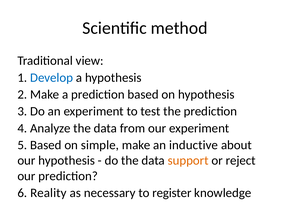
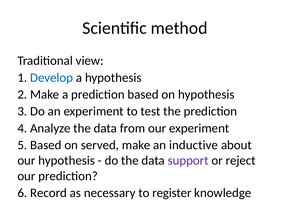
simple: simple -> served
support colour: orange -> purple
Reality: Reality -> Record
